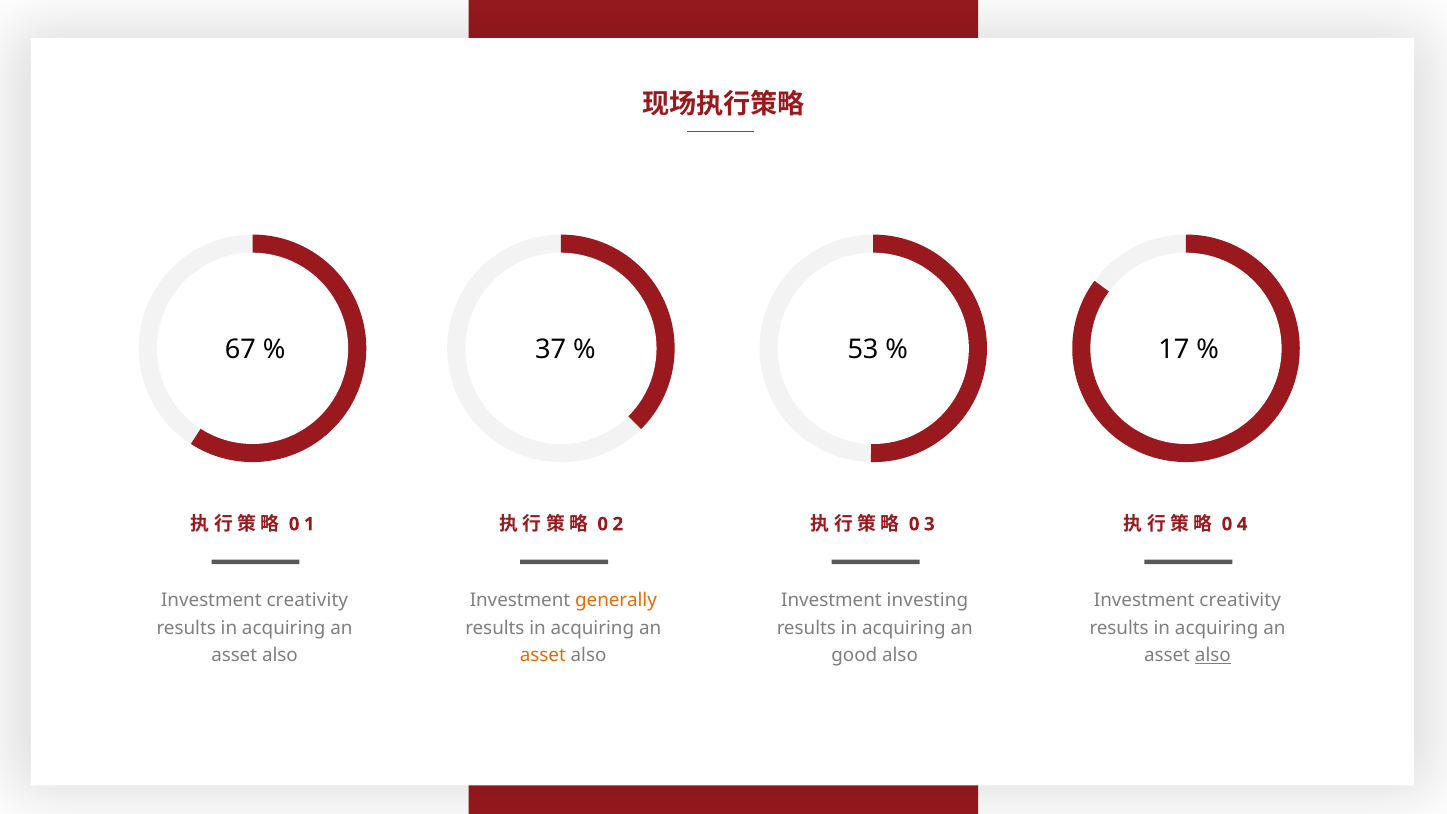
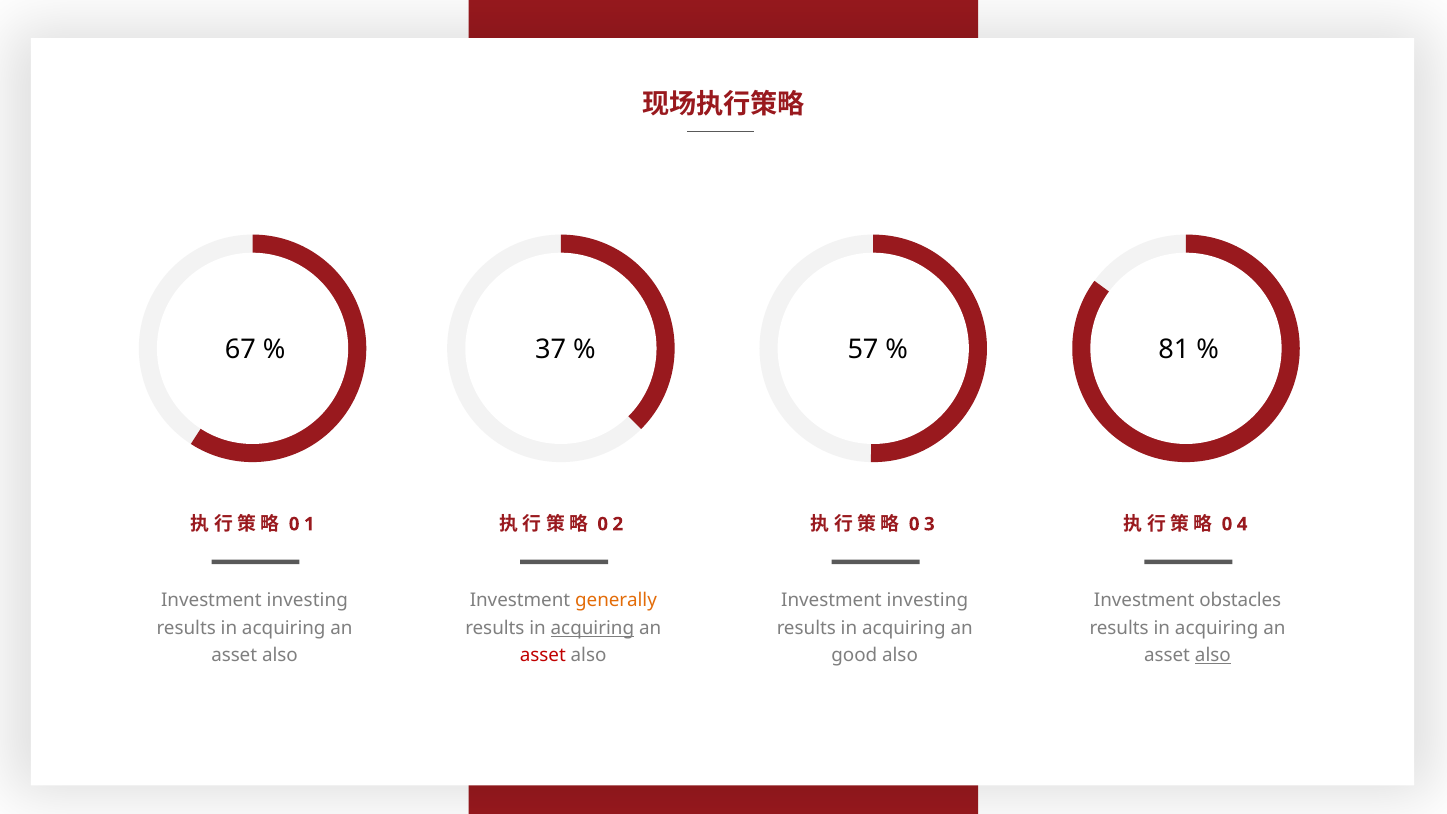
53: 53 -> 57
17: 17 -> 81
creativity at (307, 601): creativity -> investing
creativity at (1240, 601): creativity -> obstacles
acquiring at (592, 628) underline: none -> present
asset at (543, 655) colour: orange -> red
